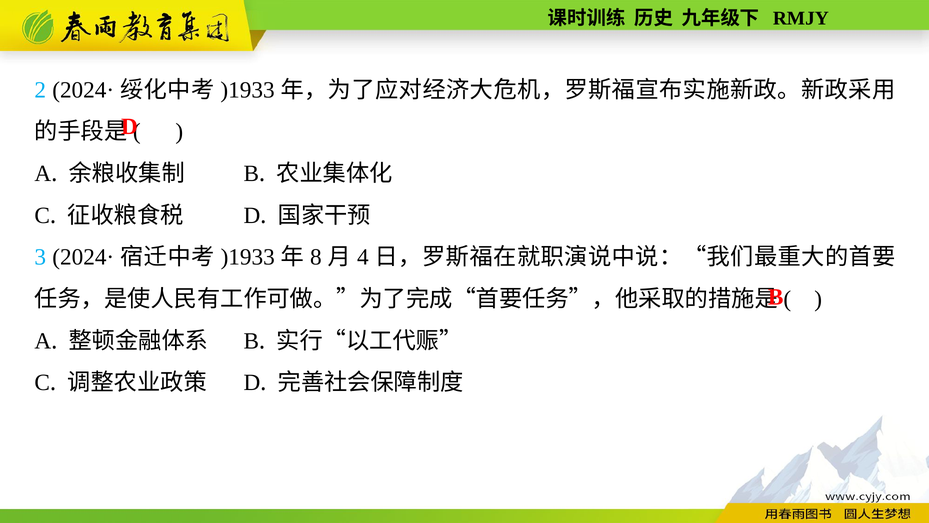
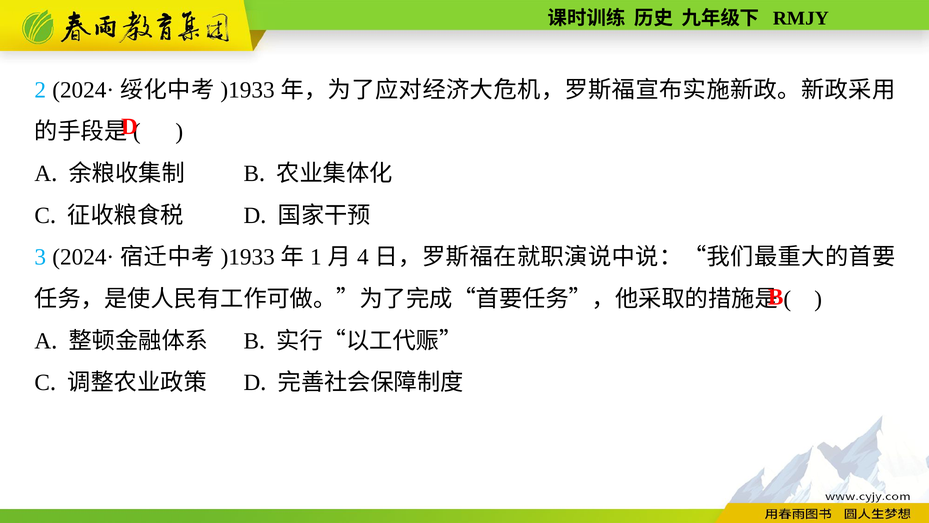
8: 8 -> 1
